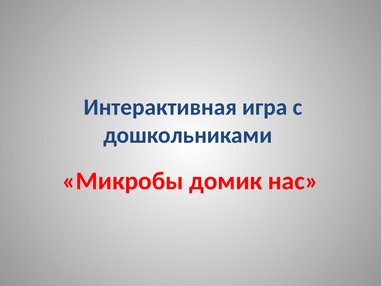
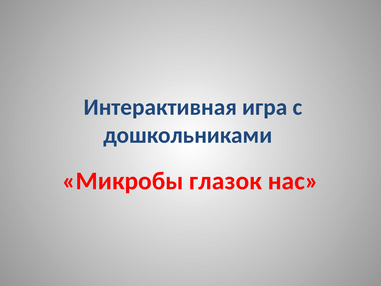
домик: домик -> глазок
